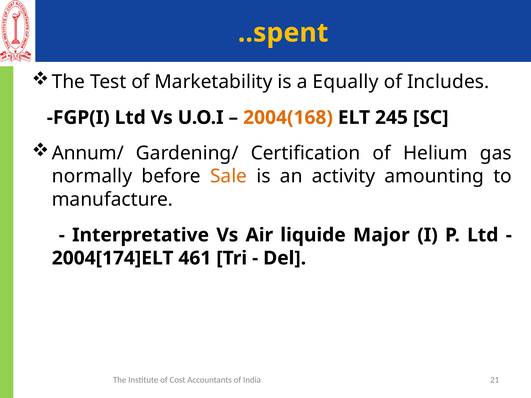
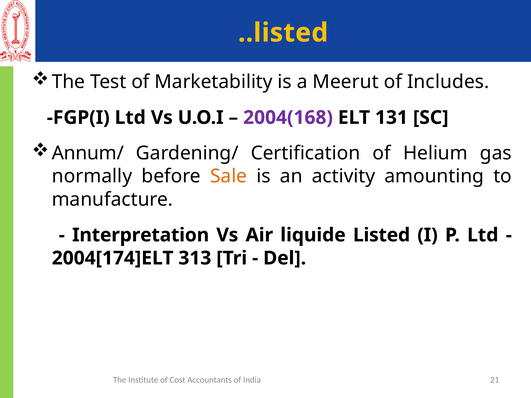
..spent: ..spent -> ..listed
Equally: Equally -> Meerut
2004(168 colour: orange -> purple
245: 245 -> 131
Interpretative: Interpretative -> Interpretation
Major: Major -> Listed
461: 461 -> 313
